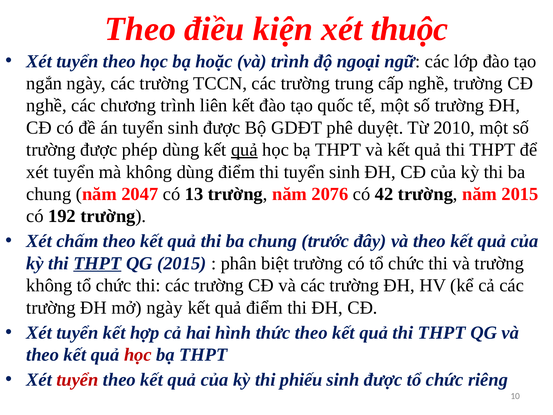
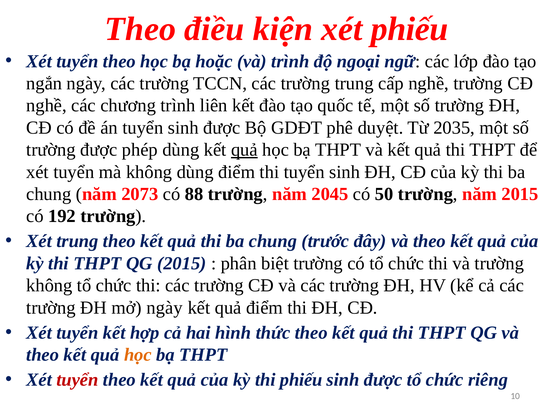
xét thuộc: thuộc -> phiếu
2010: 2010 -> 2035
2047: 2047 -> 2073
13: 13 -> 88
2076: 2076 -> 2045
42: 42 -> 50
Xét chấm: chấm -> trung
THPT at (97, 263) underline: present -> none
học at (138, 355) colour: red -> orange
